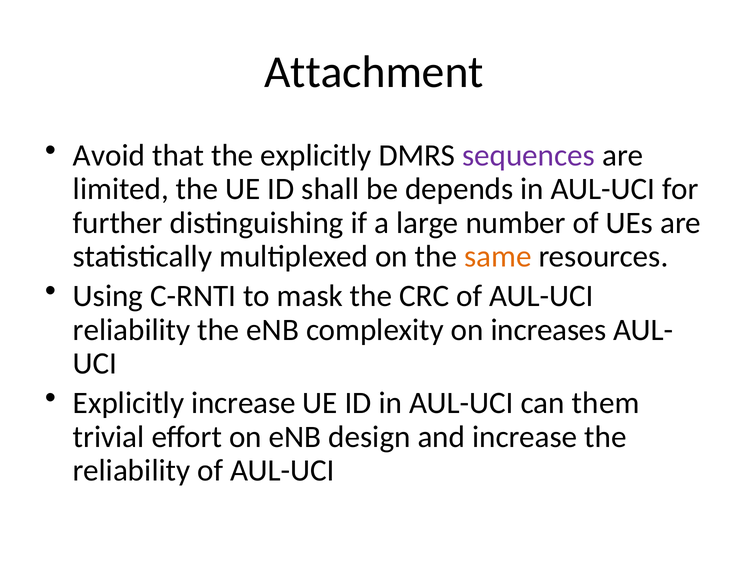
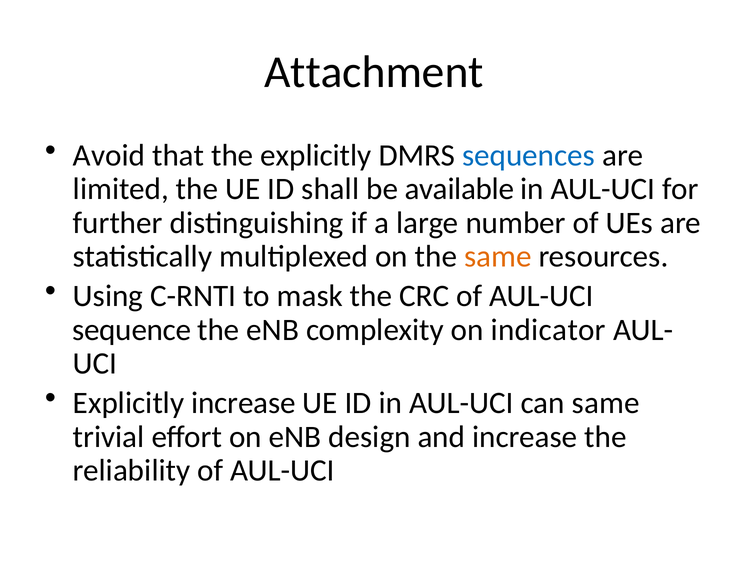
sequences colour: purple -> blue
depends: depends -> available
reliability at (132, 330): reliability -> sequence
increases: increases -> indicator
can them: them -> same
